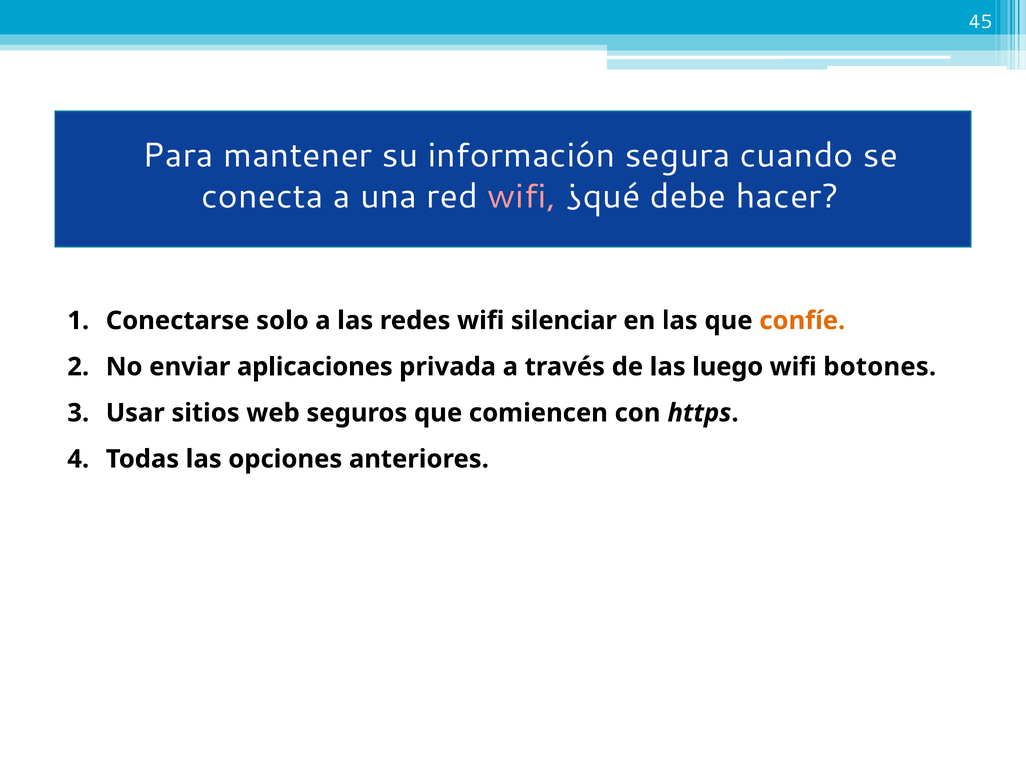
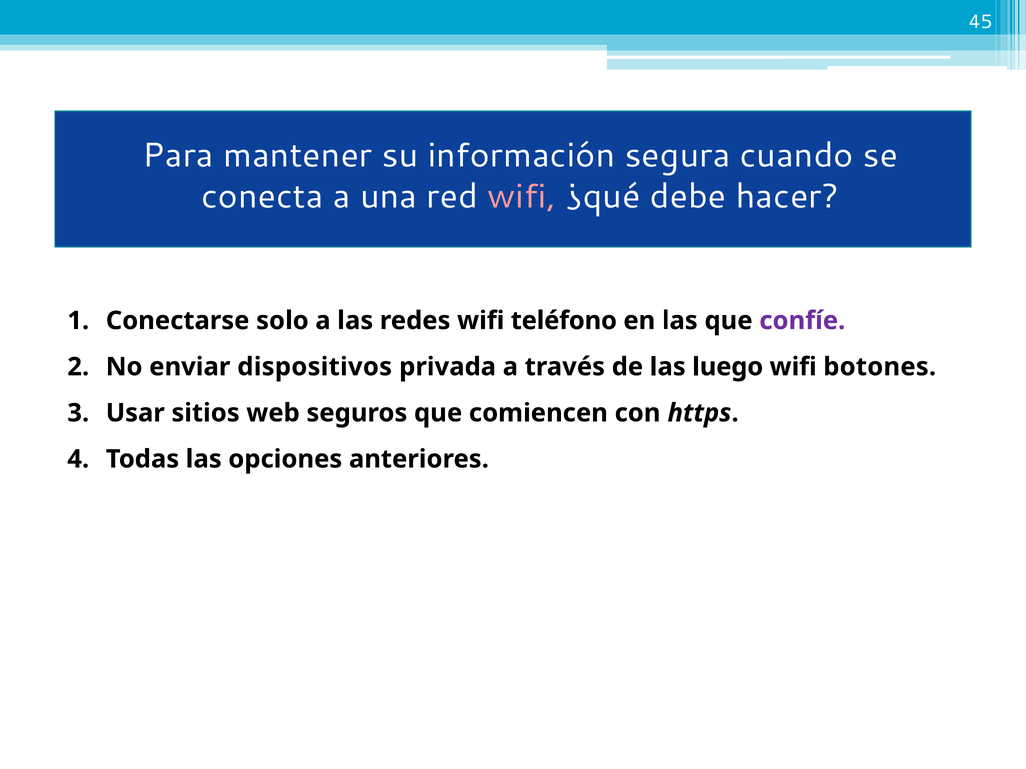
silenciar: silenciar -> teléfono
confíe colour: orange -> purple
aplicaciones: aplicaciones -> dispositivos
